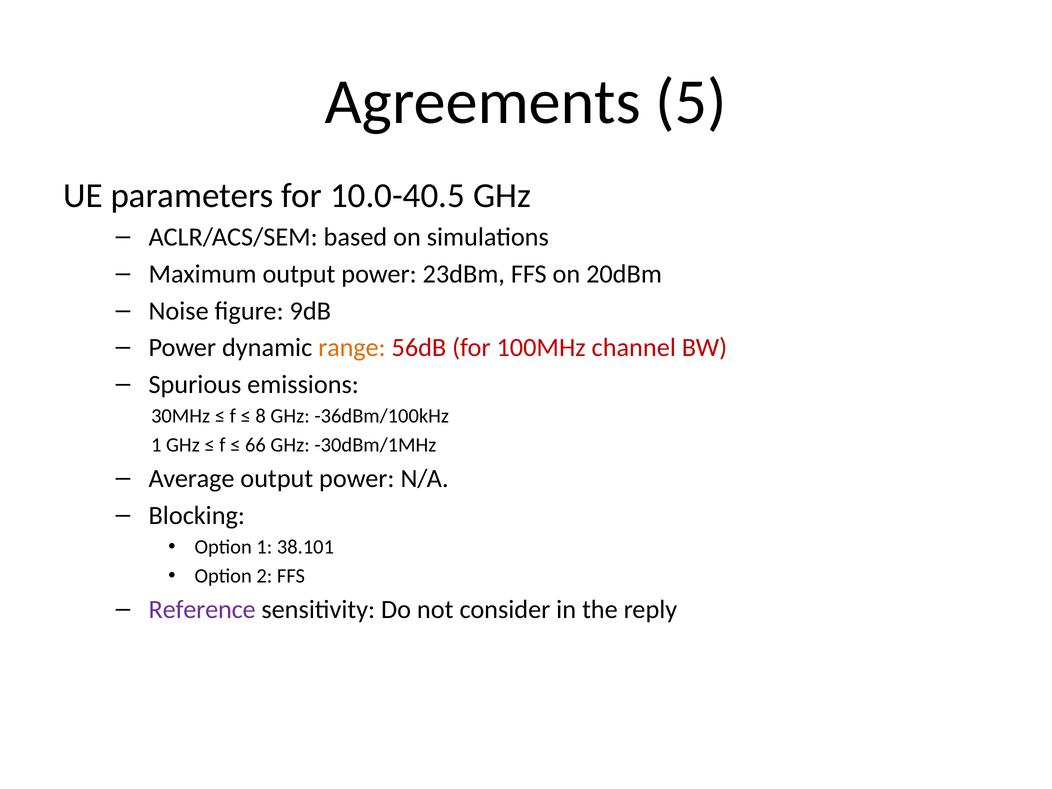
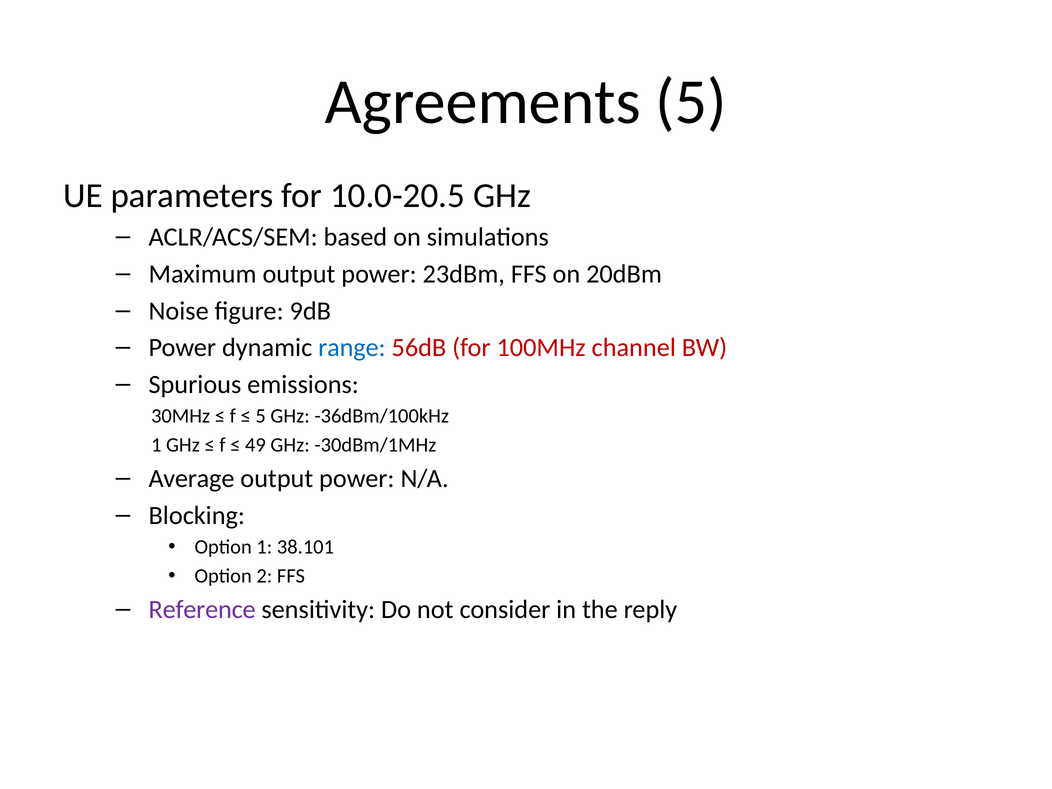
10.0-40.5: 10.0-40.5 -> 10.0-20.5
range colour: orange -> blue
8 at (261, 416): 8 -> 5
66: 66 -> 49
